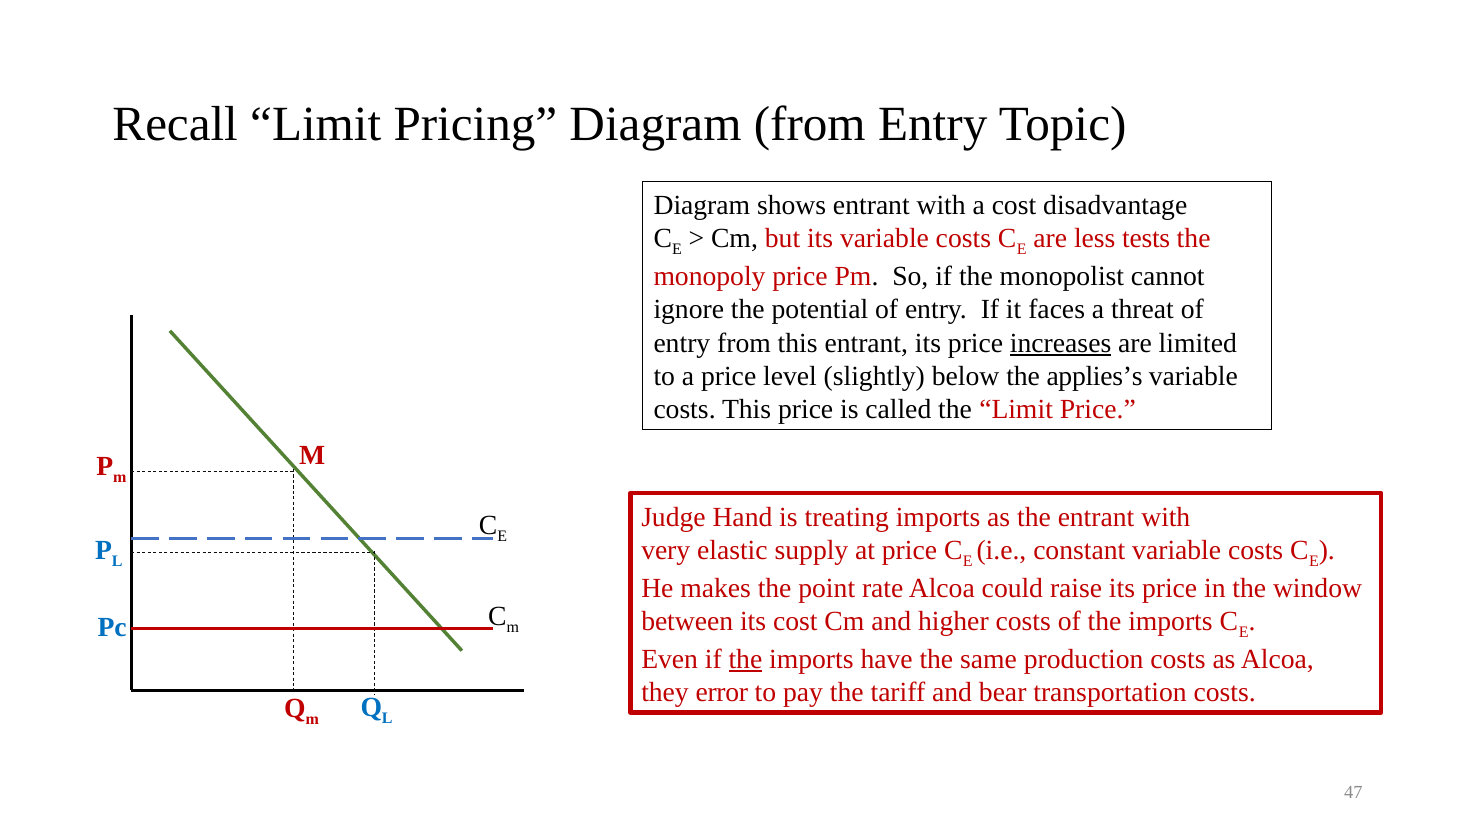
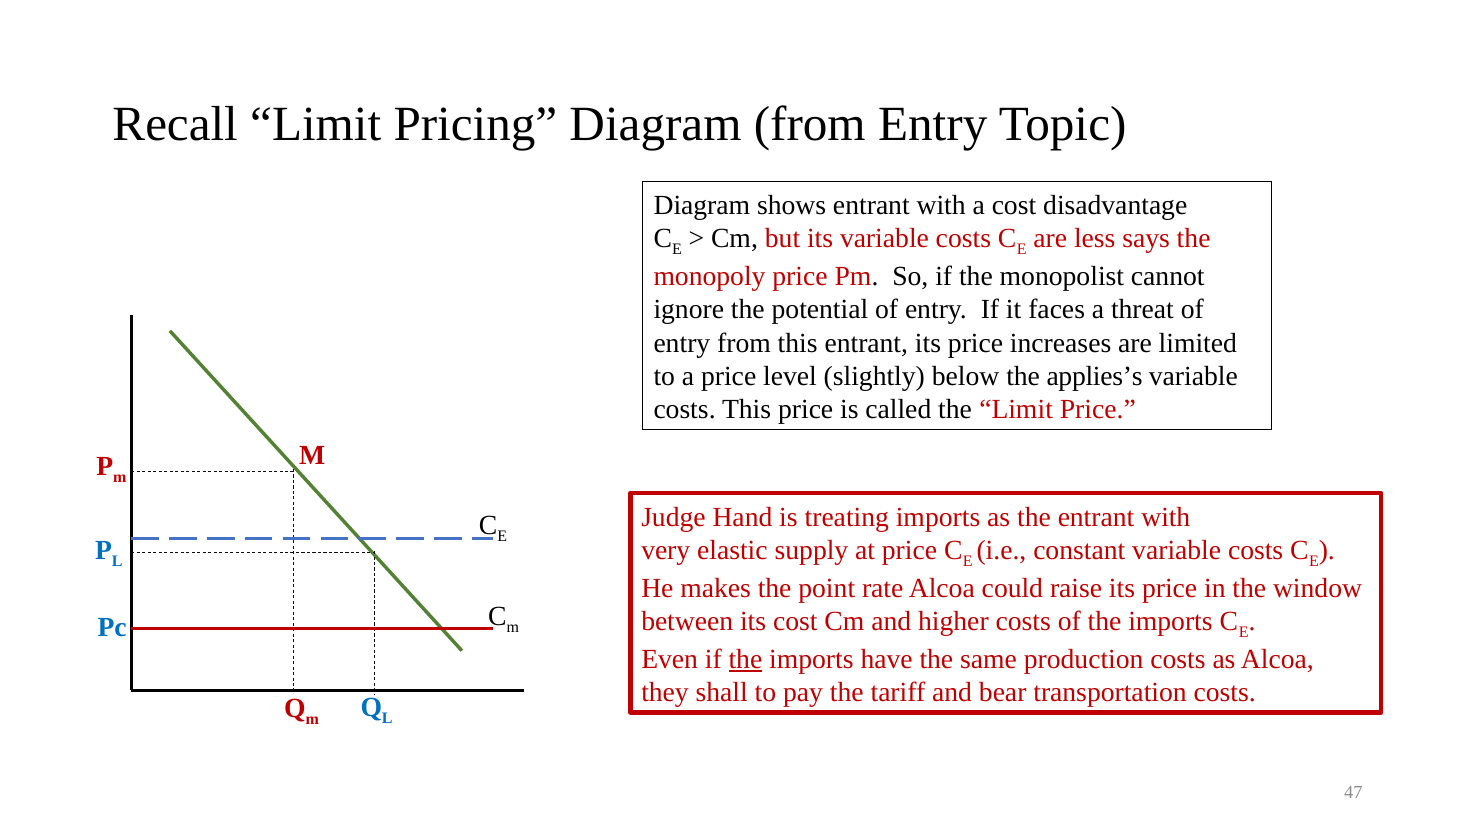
tests: tests -> says
increases underline: present -> none
error: error -> shall
